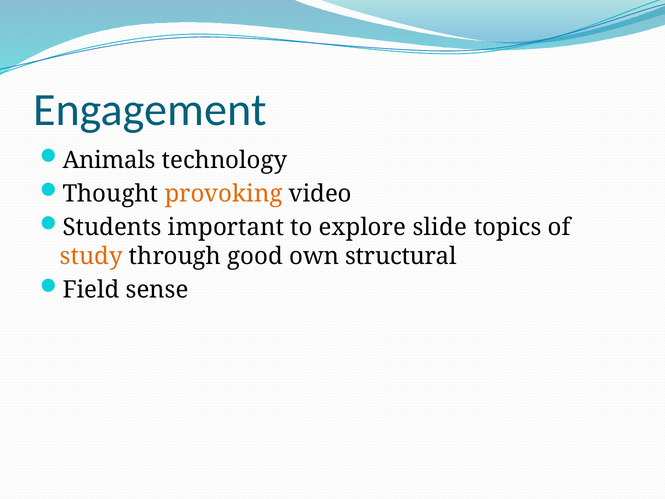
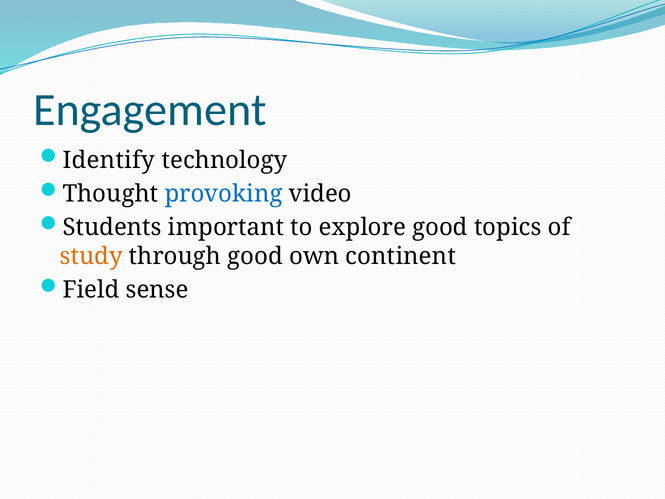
Animals: Animals -> Identify
provoking colour: orange -> blue
explore slide: slide -> good
structural: structural -> continent
